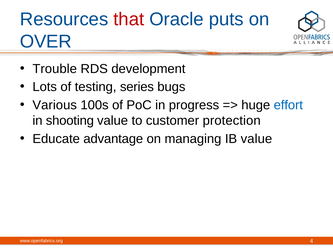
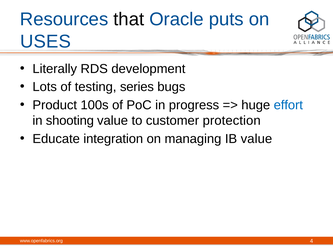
that colour: red -> black
OVER: OVER -> USES
Trouble: Trouble -> Literally
Various: Various -> Product
advantage: advantage -> integration
